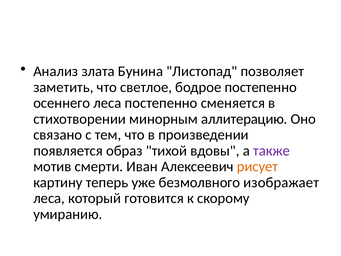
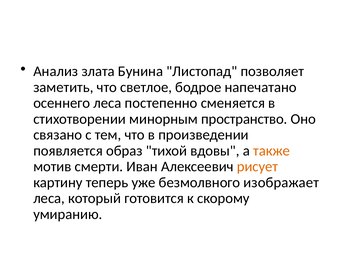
бодрое постепенно: постепенно -> напечатано
аллитерацию: аллитерацию -> пространство
также colour: purple -> orange
